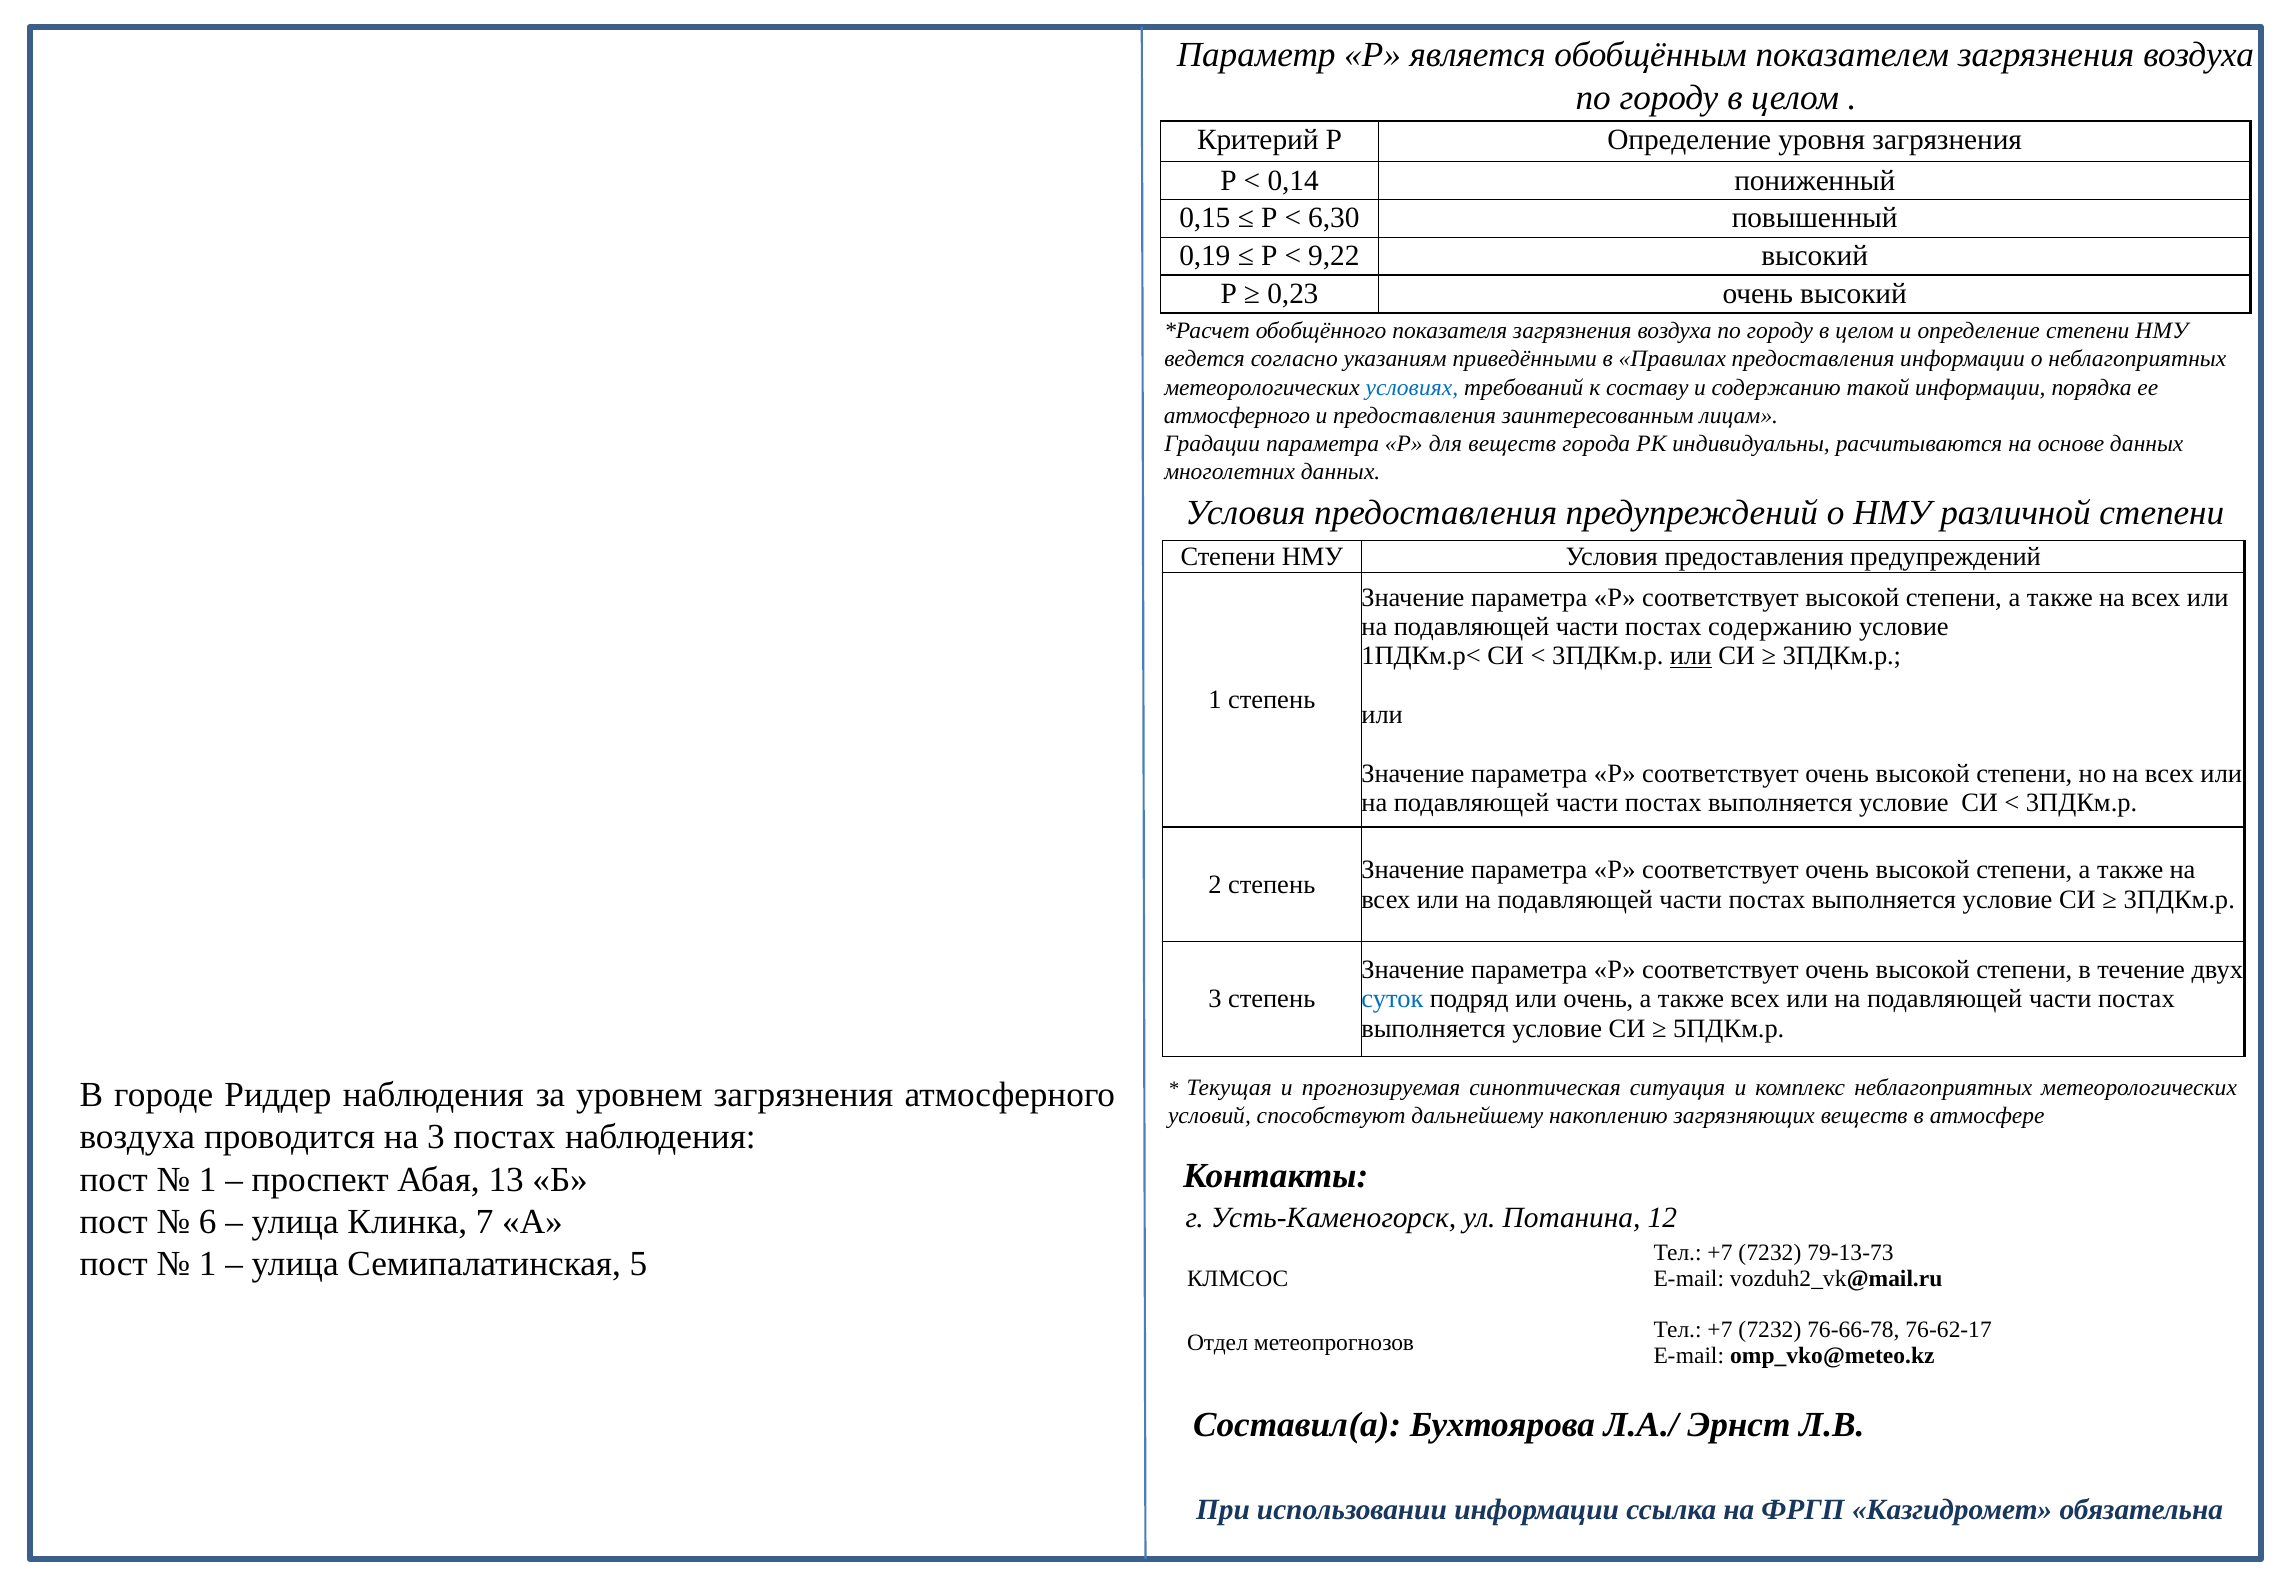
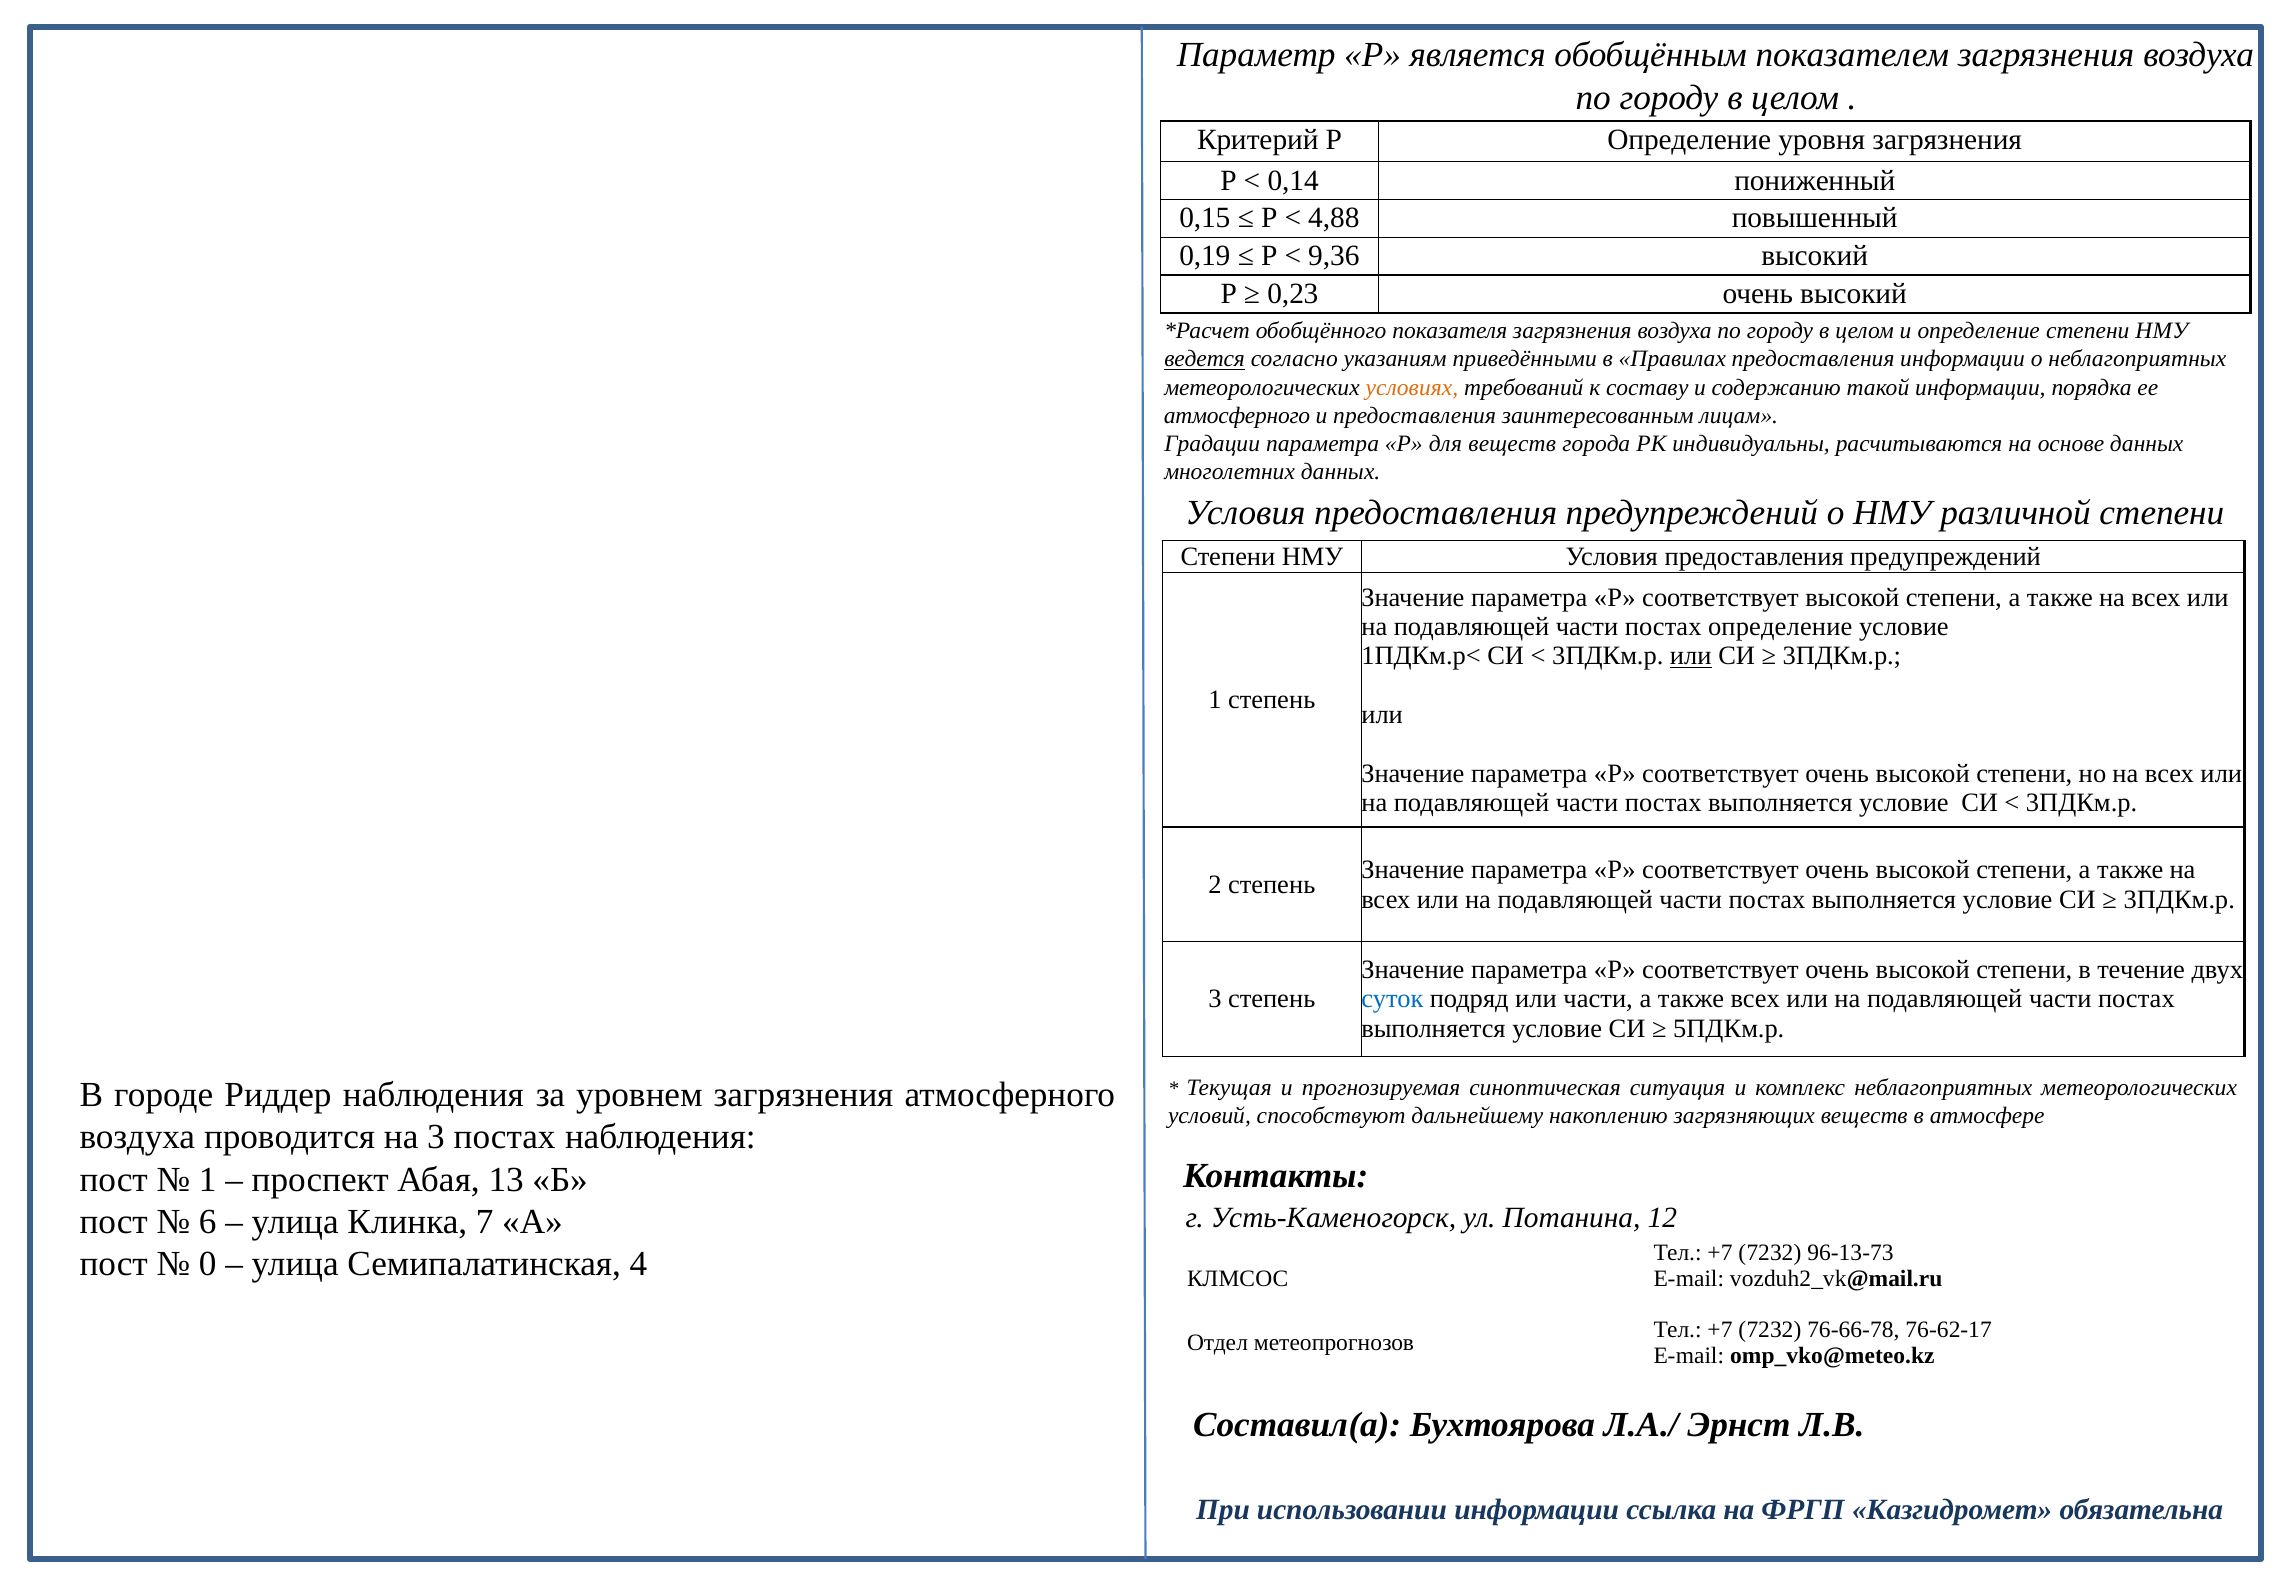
6,30: 6,30 -> 4,88
9,22: 9,22 -> 9,36
ведется underline: none -> present
условиях colour: blue -> orange
постах содержанию: содержанию -> определение
или очень: очень -> части
79-13-73: 79-13-73 -> 96-13-73
1 at (208, 1264): 1 -> 0
5: 5 -> 4
